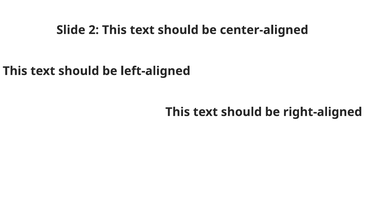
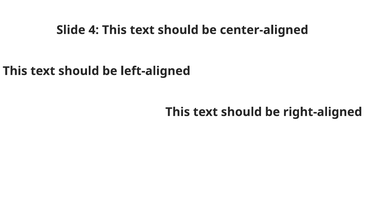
2: 2 -> 4
